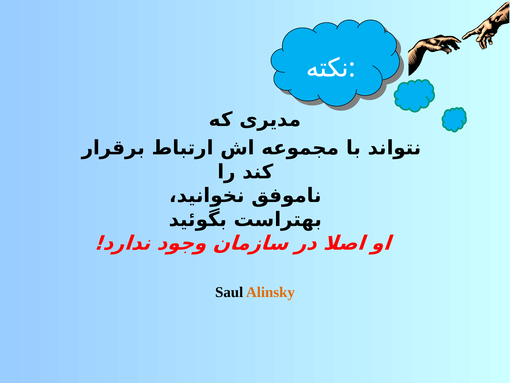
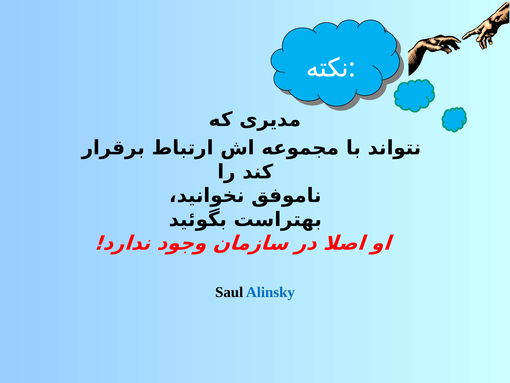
Alinsky colour: orange -> blue
